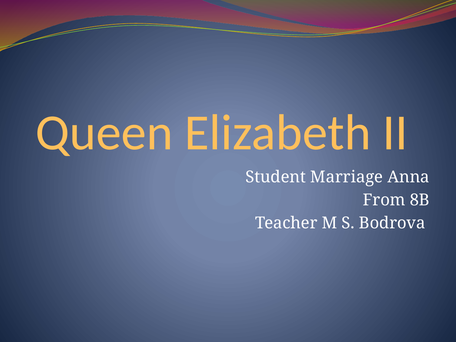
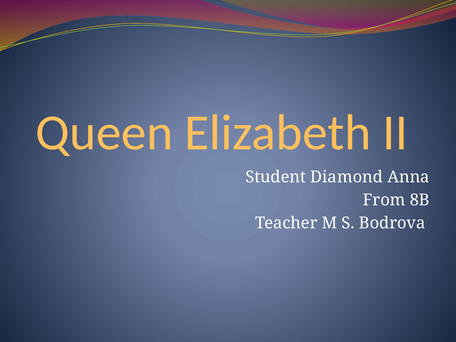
Marriage: Marriage -> Diamond
